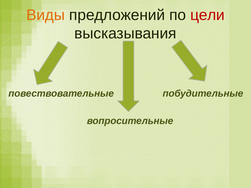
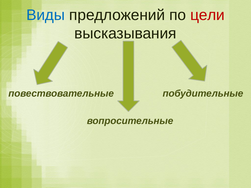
Виды colour: orange -> blue
